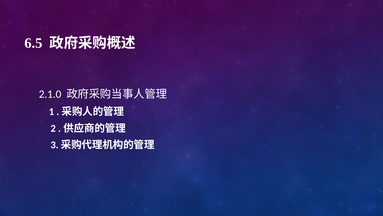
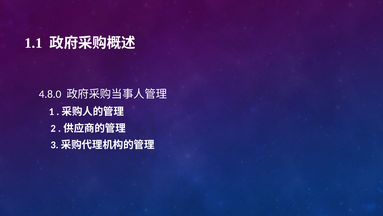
6.5: 6.5 -> 1.1
2.1.0: 2.1.0 -> 4.8.0
